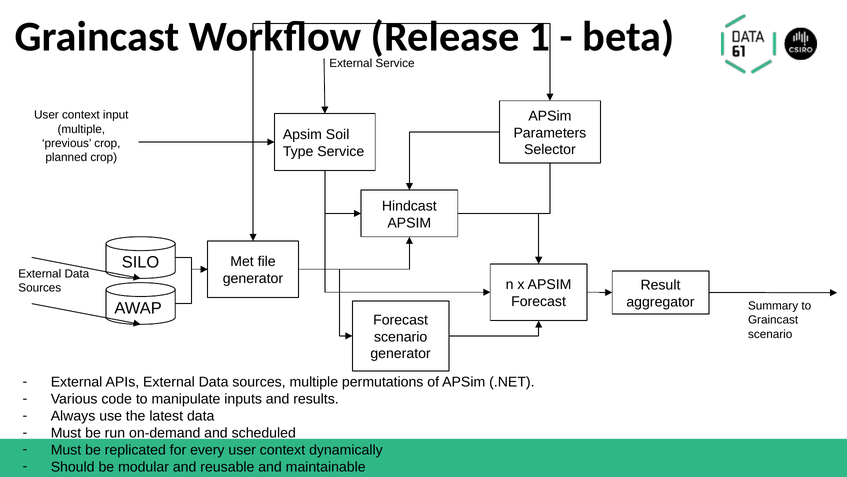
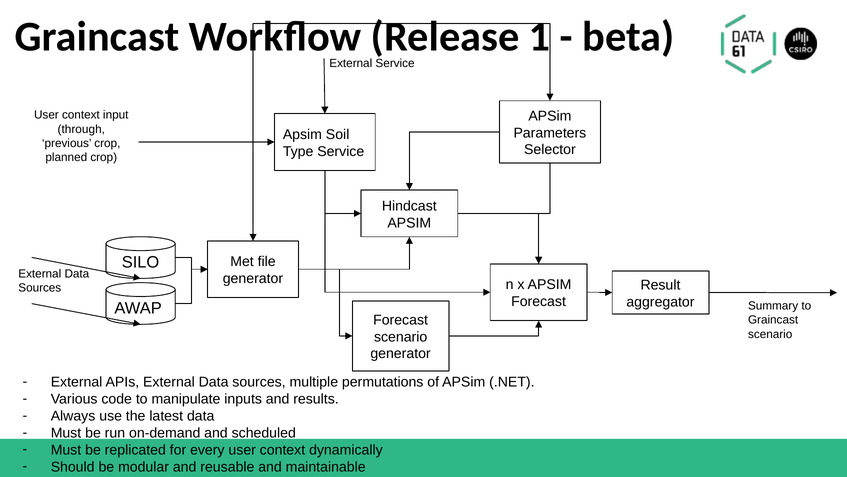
multiple at (81, 129): multiple -> through
